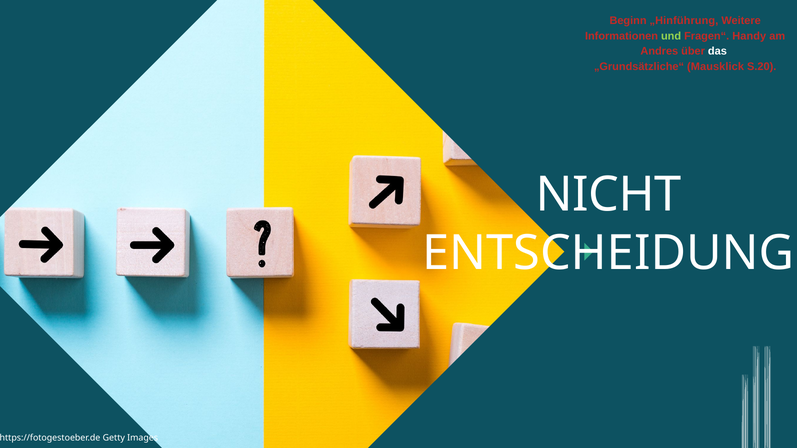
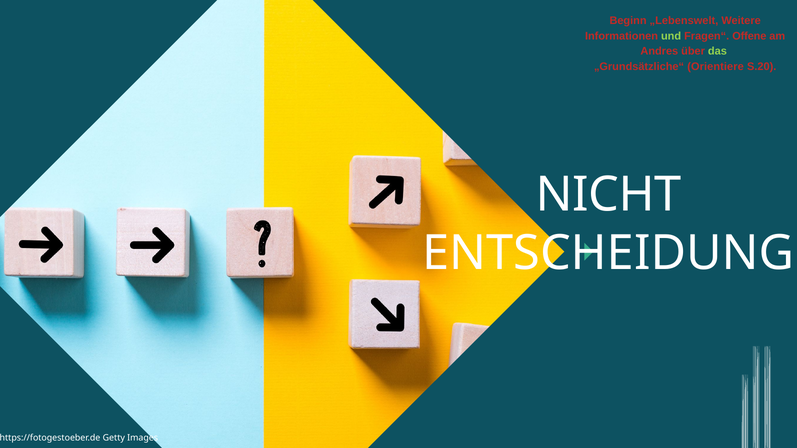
„Hinführung: „Hinführung -> „Lebenswelt
Handy: Handy -> Offene
das colour: white -> light green
Mausklick: Mausklick -> Orientiere
